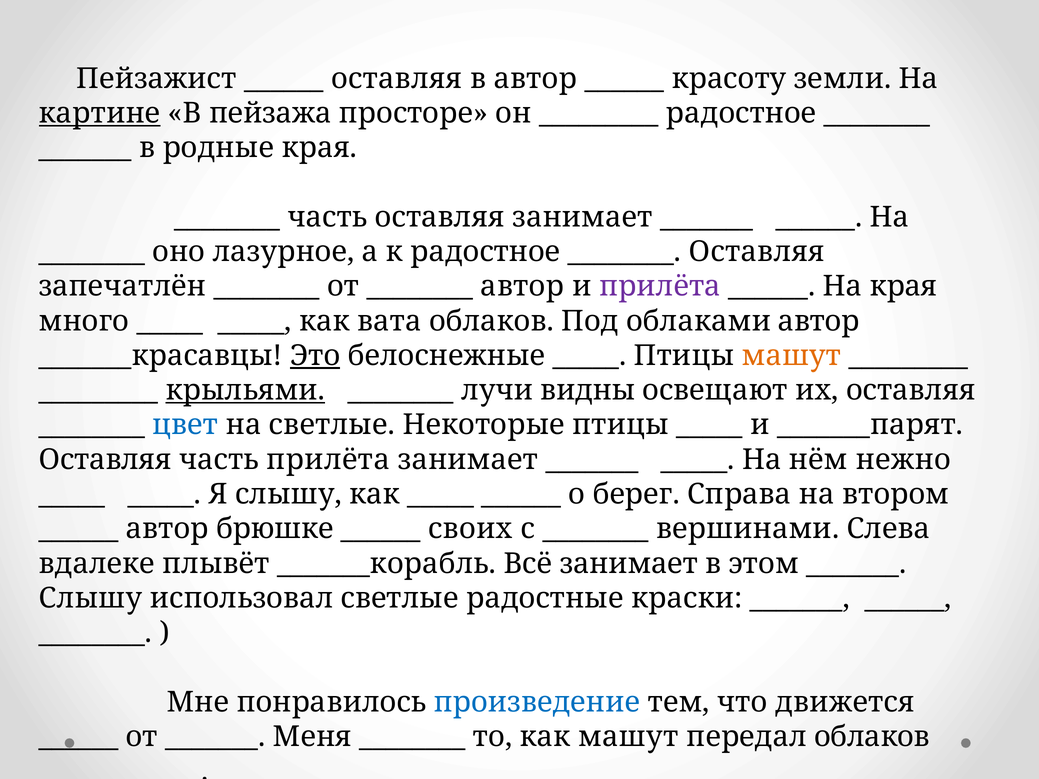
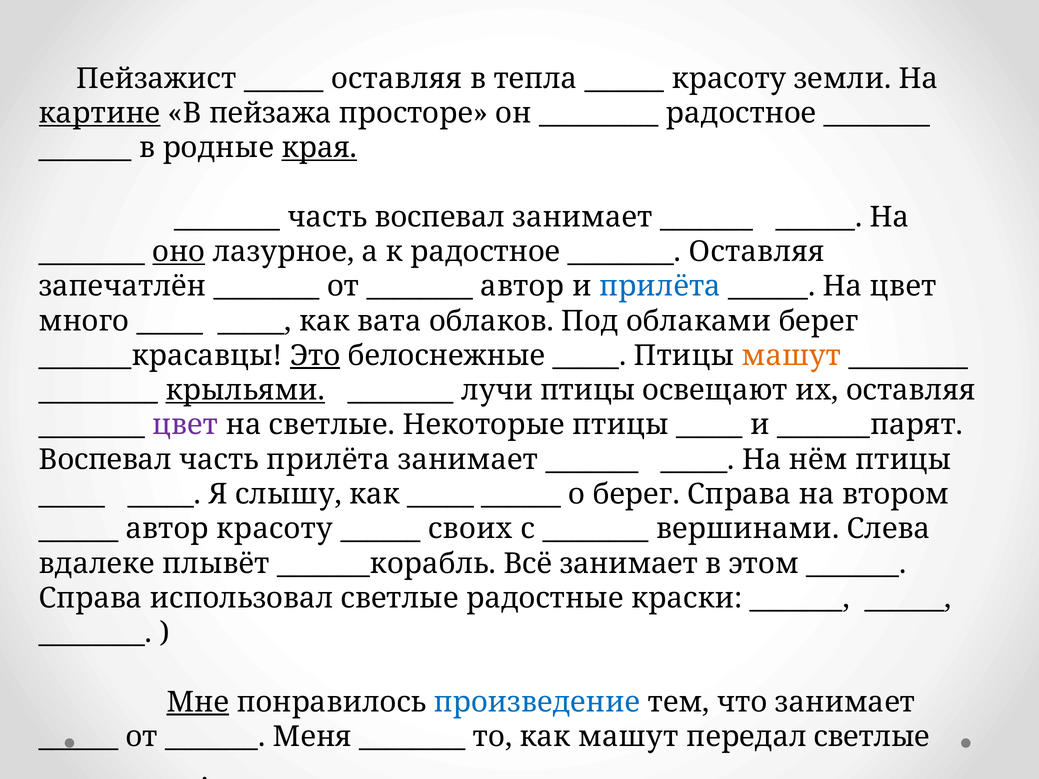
в автор: автор -> тепла
края at (319, 148) underline: none -> present
часть оставляя: оставляя -> воспевал
оно underline: none -> present
прилёта at (660, 287) colour: purple -> blue
На края: края -> цвет
облаками автор: автор -> берег
лучи видны: видны -> птицы
цвет at (185, 425) colour: blue -> purple
Оставляя at (105, 460): Оставляя -> Воспевал
нём нежно: нежно -> птицы
автор брюшке: брюшке -> красоту
Слышу at (91, 598): Слышу -> Справа
Мне underline: none -> present
что движется: движется -> занимает
передал облаков: облаков -> светлые
